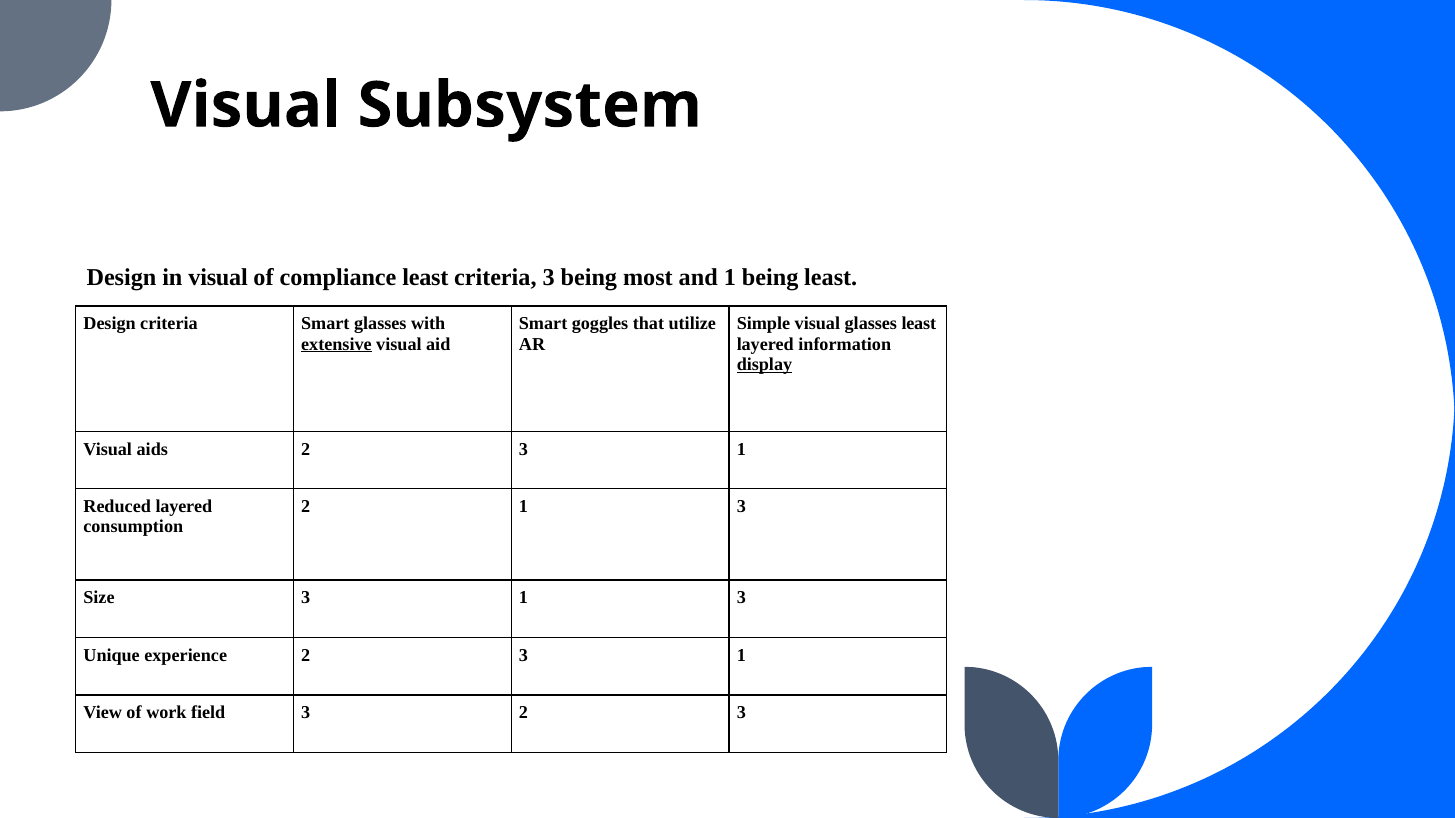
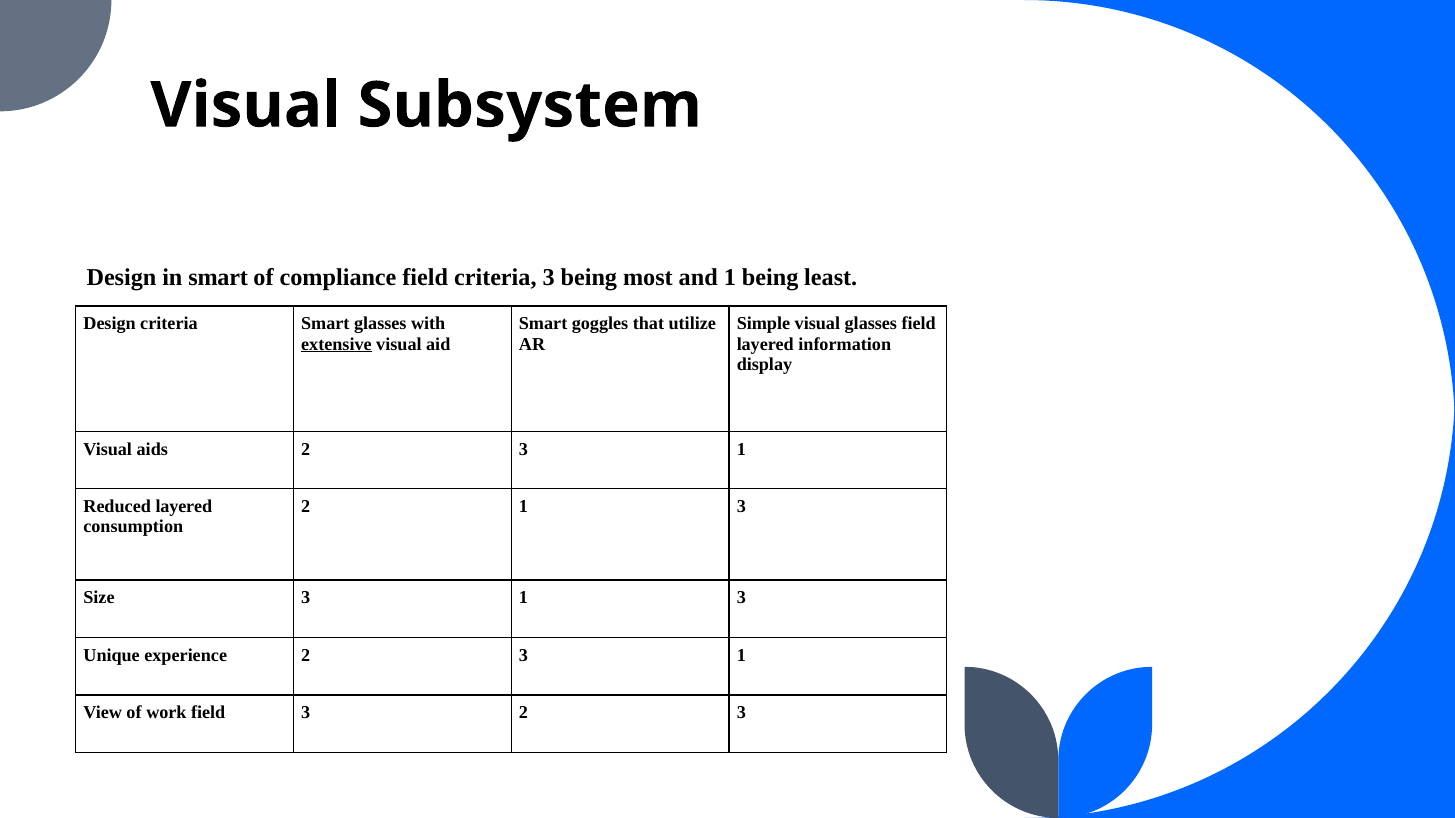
in visual: visual -> smart
compliance least: least -> field
glasses least: least -> field
display underline: present -> none
